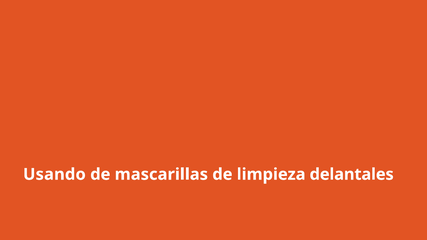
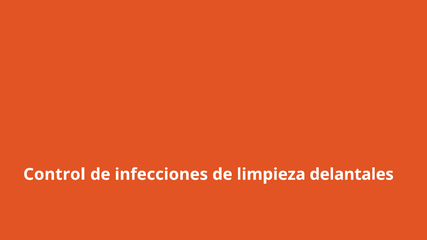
Usando: Usando -> Control
mascarillas: mascarillas -> infecciones
